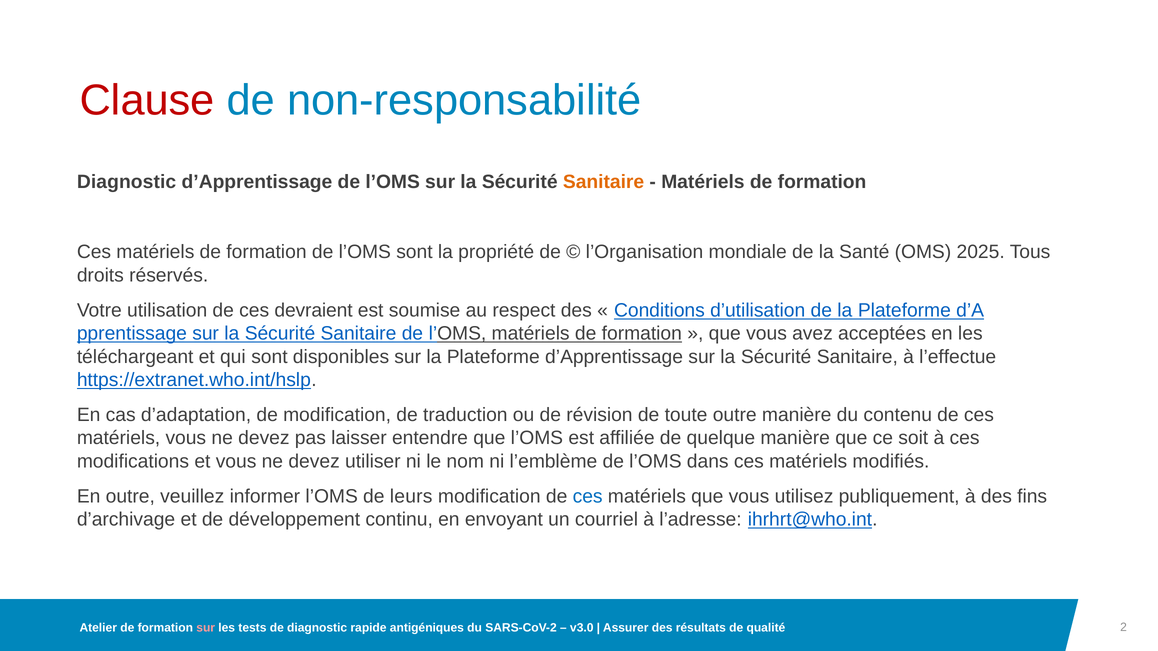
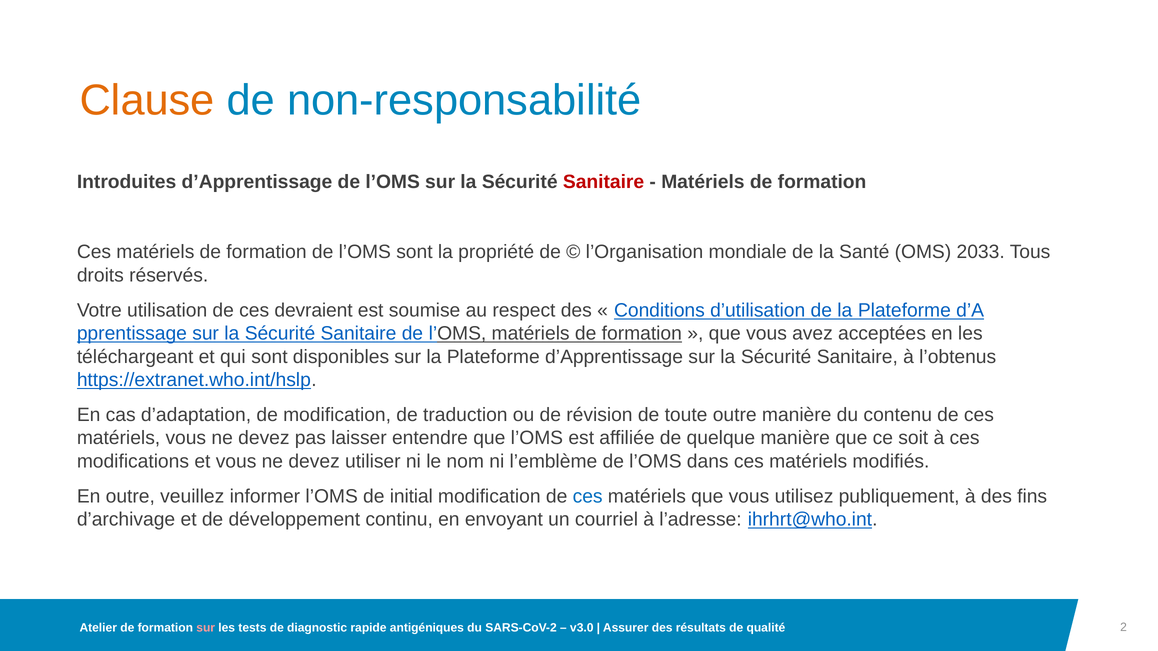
Clause colour: red -> orange
Diagnostic at (127, 182): Diagnostic -> Introduites
Sanitaire at (604, 182) colour: orange -> red
2025: 2025 -> 2033
l’effectue: l’effectue -> l’obtenus
leurs: leurs -> initial
